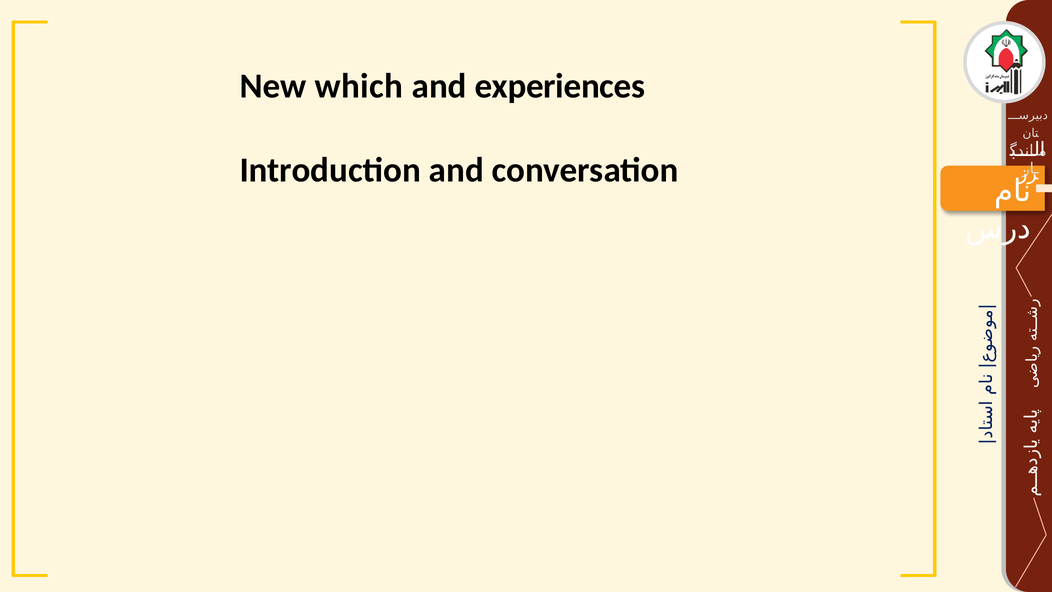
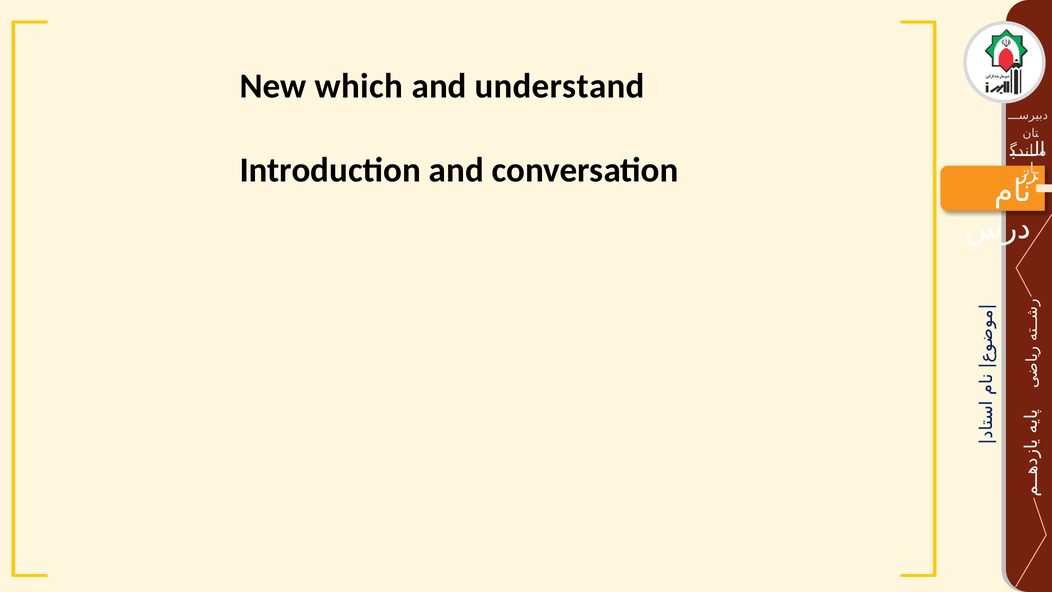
experiences: experiences -> understand
